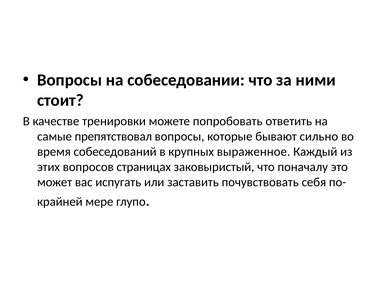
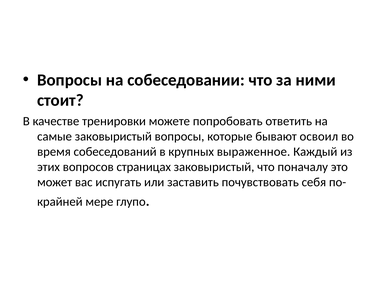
самые препятствовал: препятствовал -> заковыристый
сильно: сильно -> освоил
